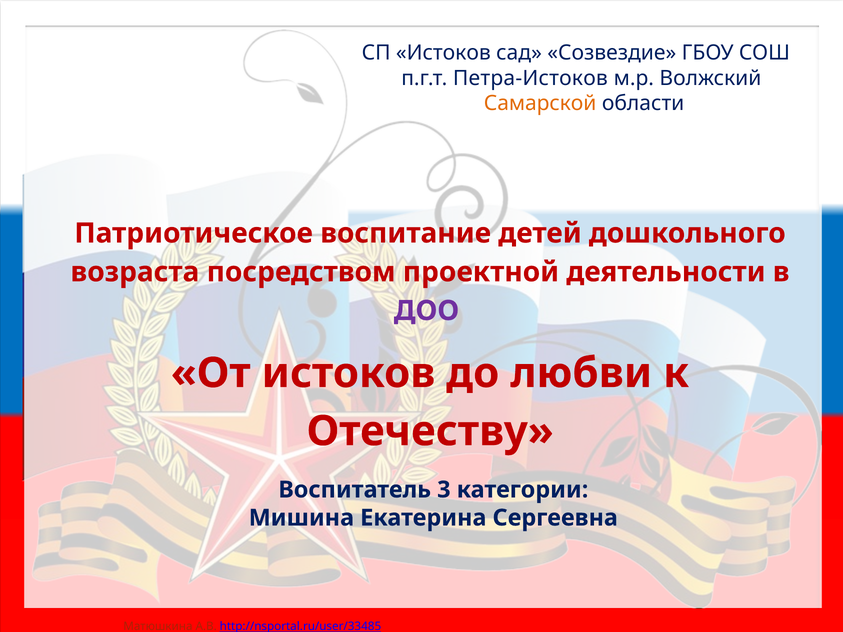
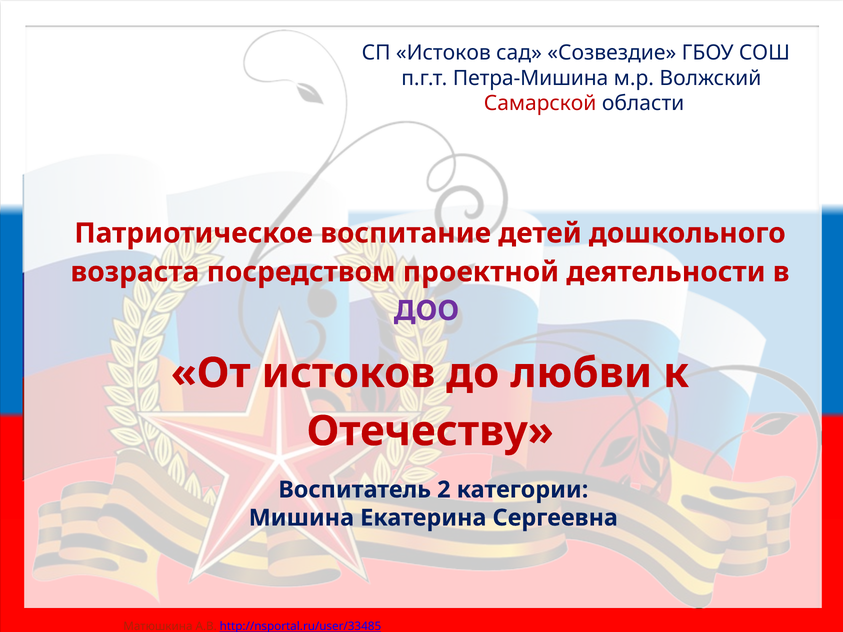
Петра-Истоков: Петра-Истоков -> Петра-Мишина
Самарской colour: orange -> red
3: 3 -> 2
